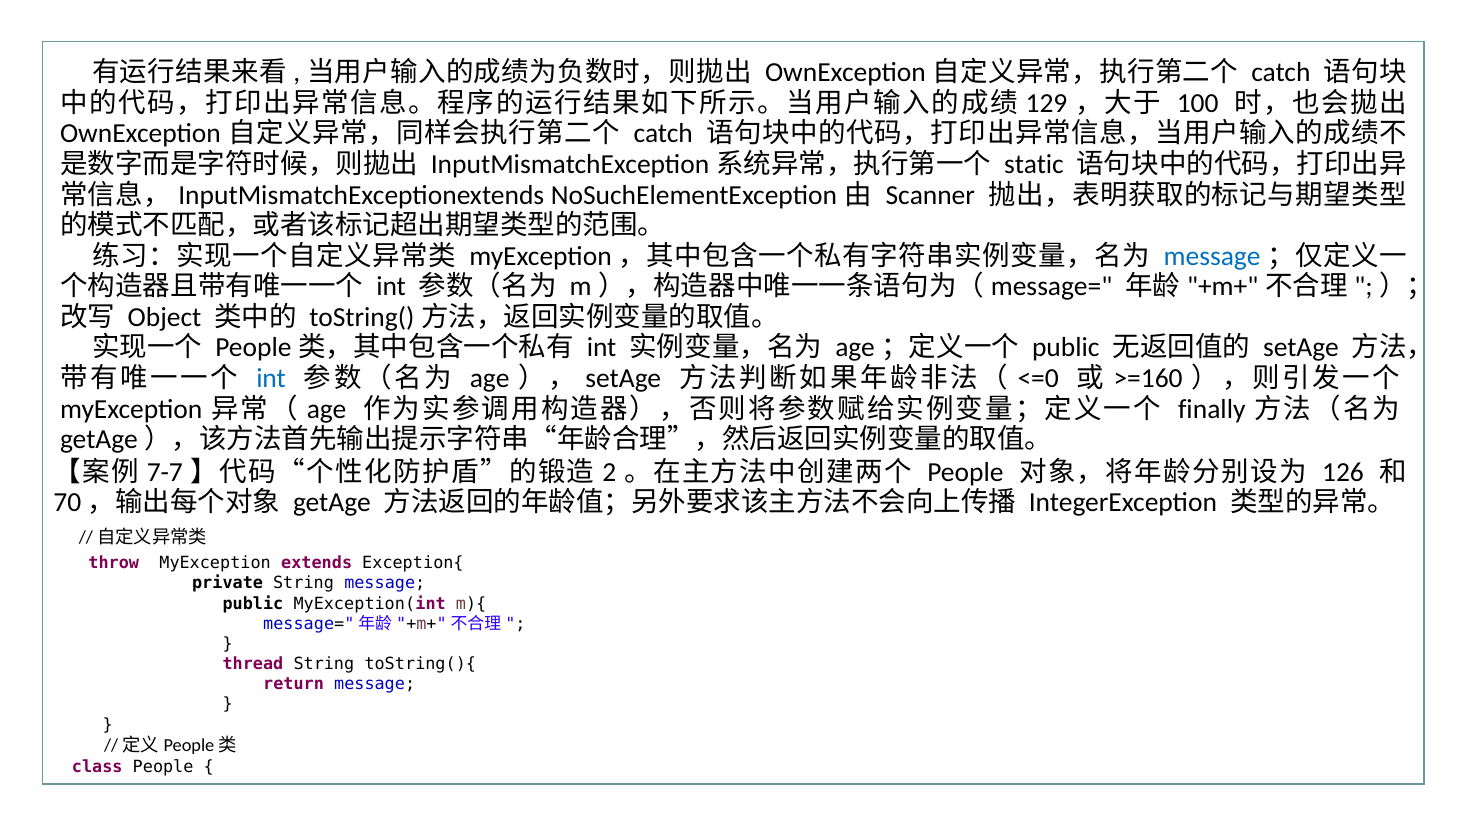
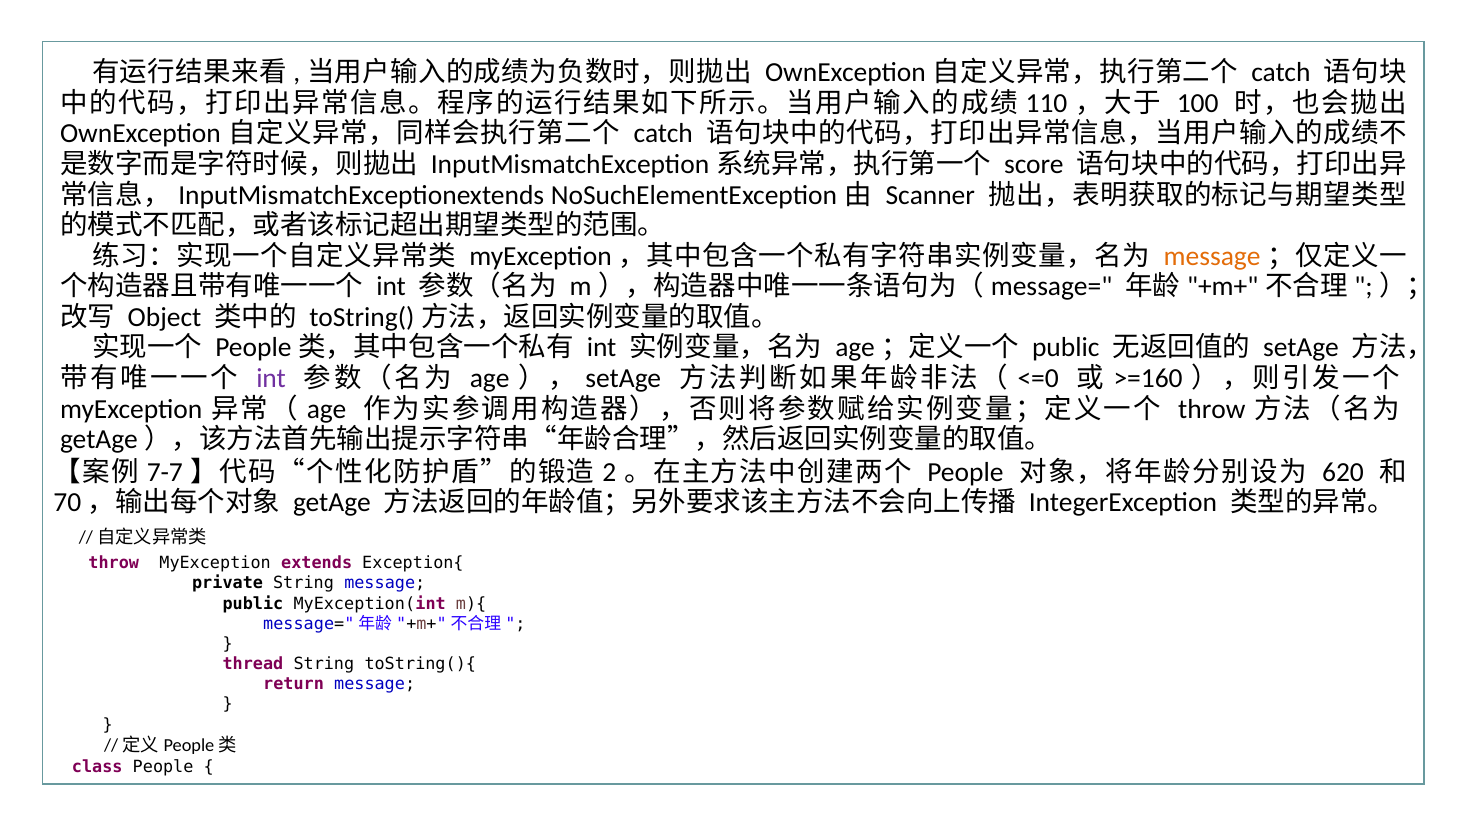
129: 129 -> 110
static: static -> score
message at (1212, 256) colour: blue -> orange
int at (271, 379) colour: blue -> purple
finally at (1212, 409): finally -> throw
126: 126 -> 620
